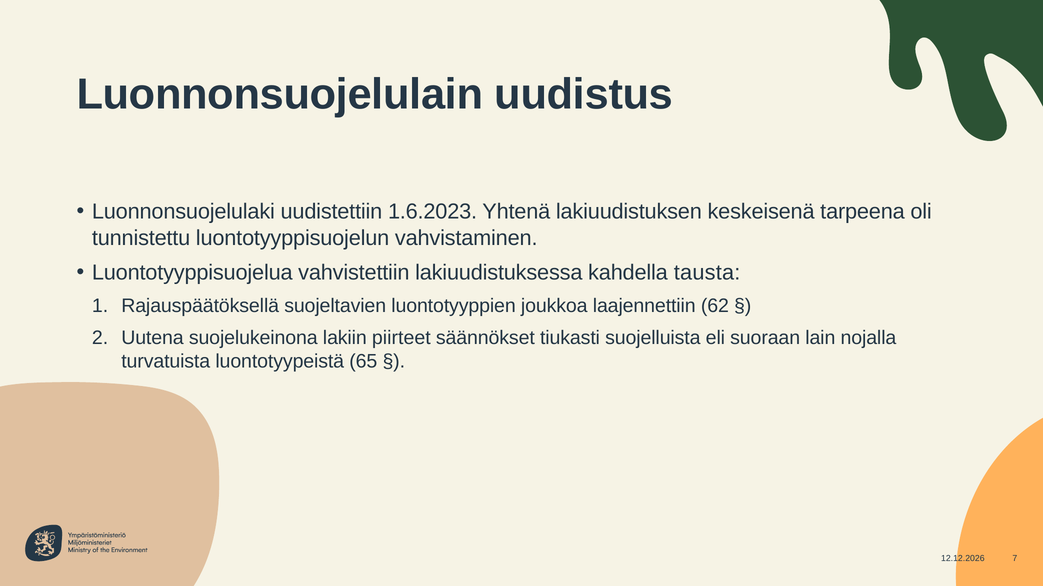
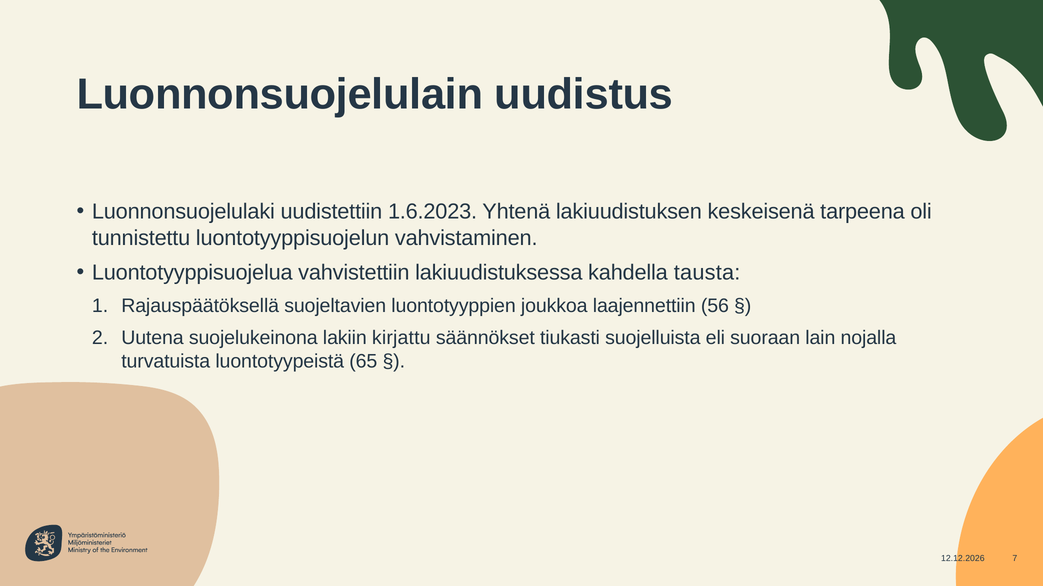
62: 62 -> 56
piirteet: piirteet -> kirjattu
